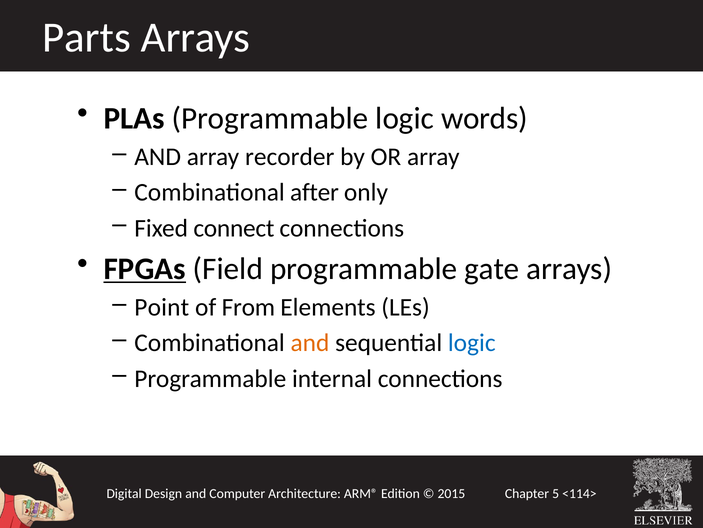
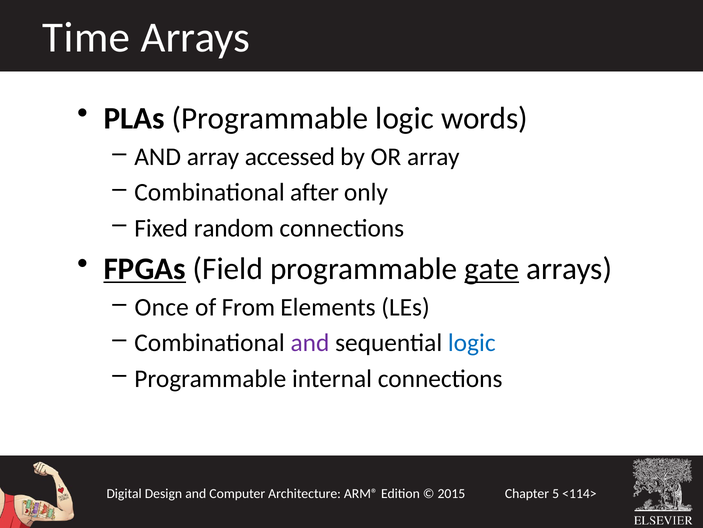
Parts: Parts -> Time
recorder: recorder -> accessed
connect: connect -> random
gate underline: none -> present
Point: Point -> Once
and at (310, 343) colour: orange -> purple
